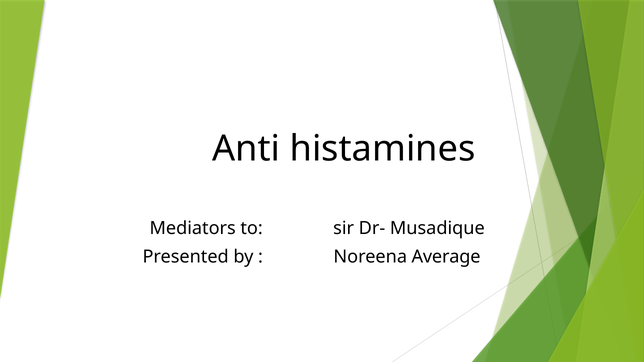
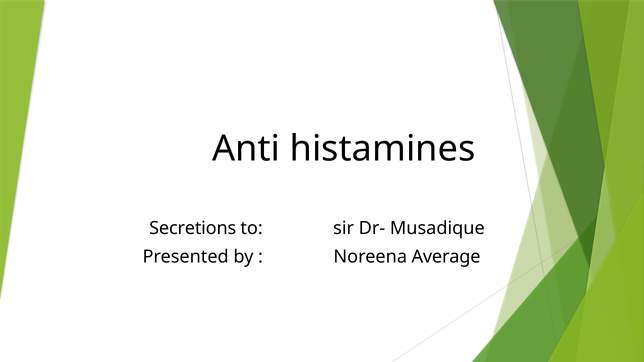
Mediators: Mediators -> Secretions
